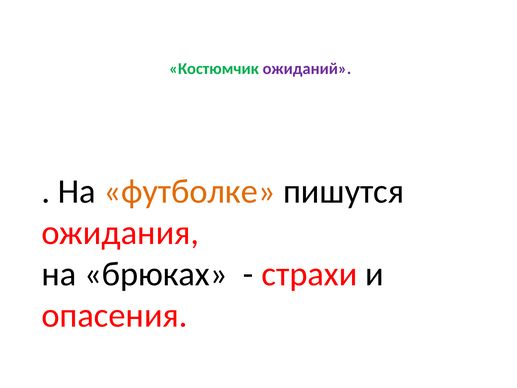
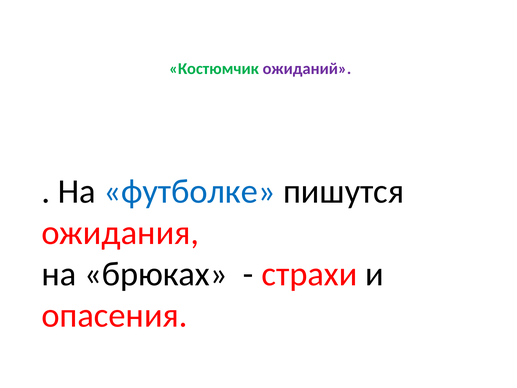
футболке colour: orange -> blue
